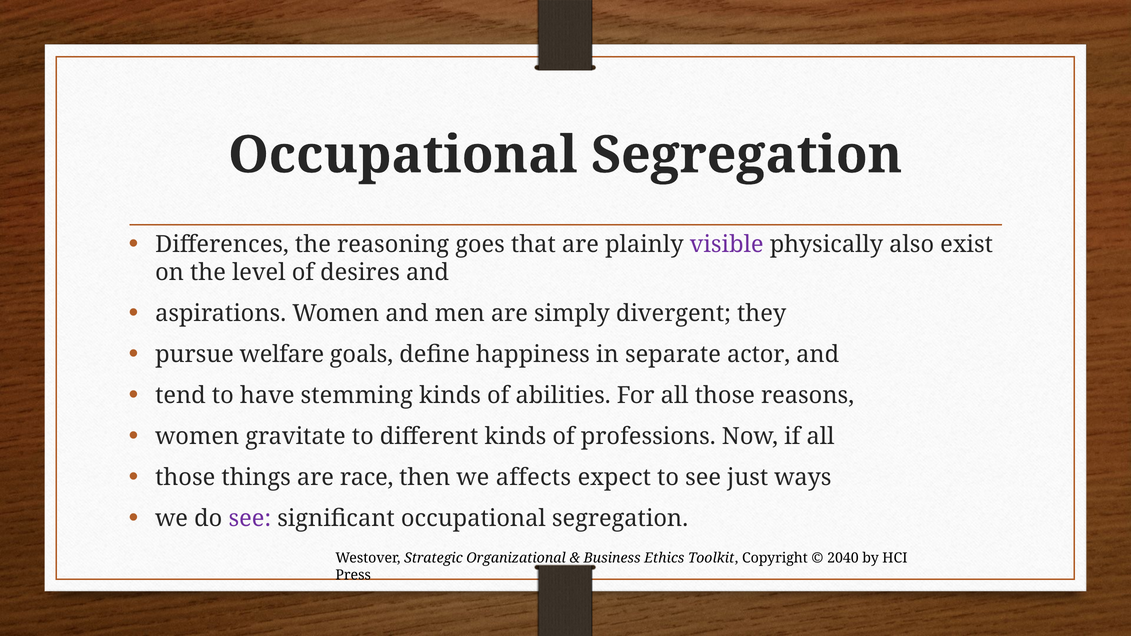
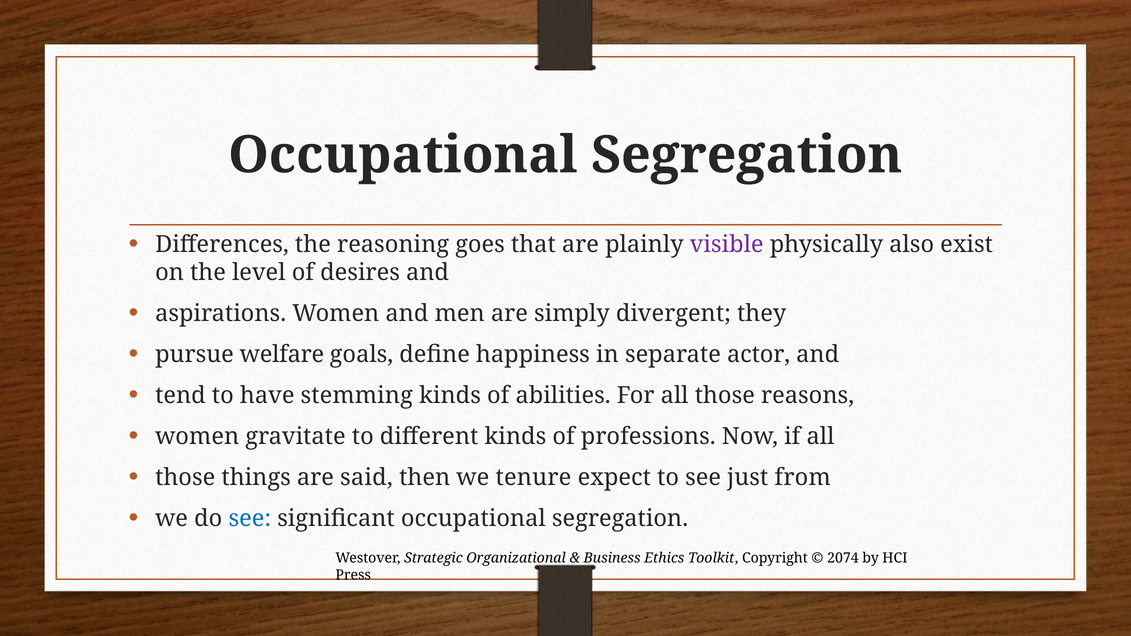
race: race -> said
affects: affects -> tenure
ways: ways -> from
see at (250, 519) colour: purple -> blue
2040: 2040 -> 2074
